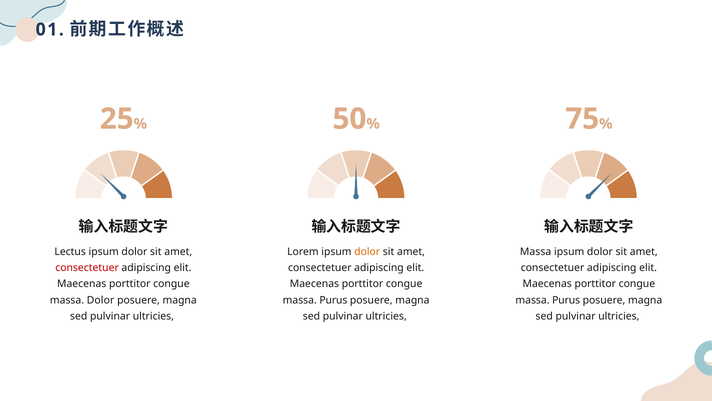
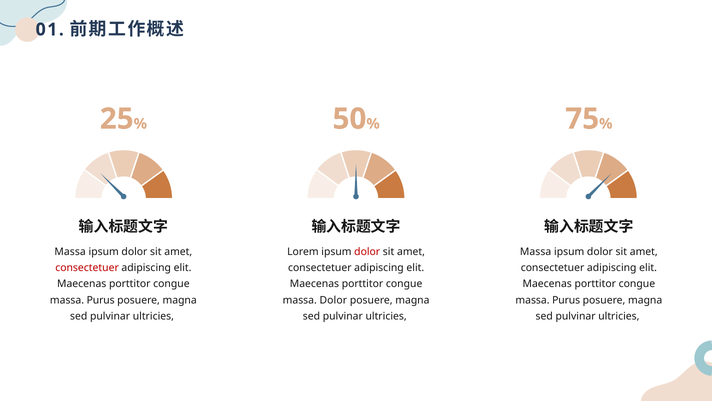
Lectus at (70, 251): Lectus -> Massa
dolor at (367, 251) colour: orange -> red
Dolor at (101, 300): Dolor -> Purus
Purus at (333, 300): Purus -> Dolor
